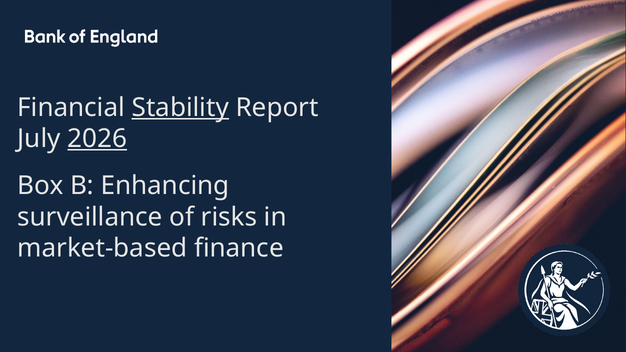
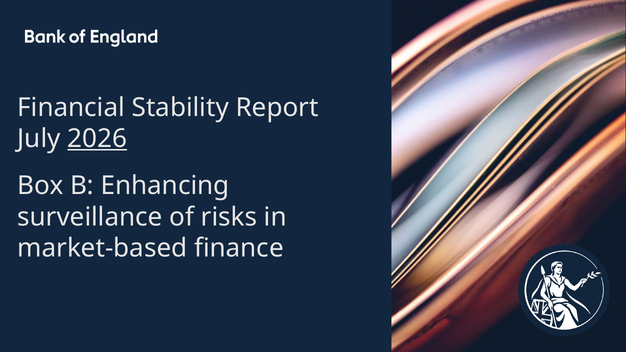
Stability underline: present -> none
